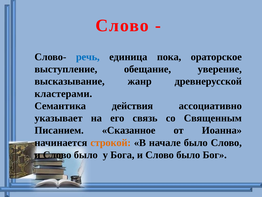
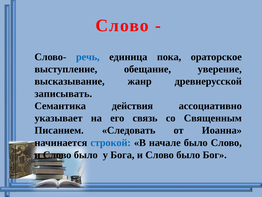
кластерами: кластерами -> записывать
Сказанное: Сказанное -> Следовать
строкой colour: orange -> blue
